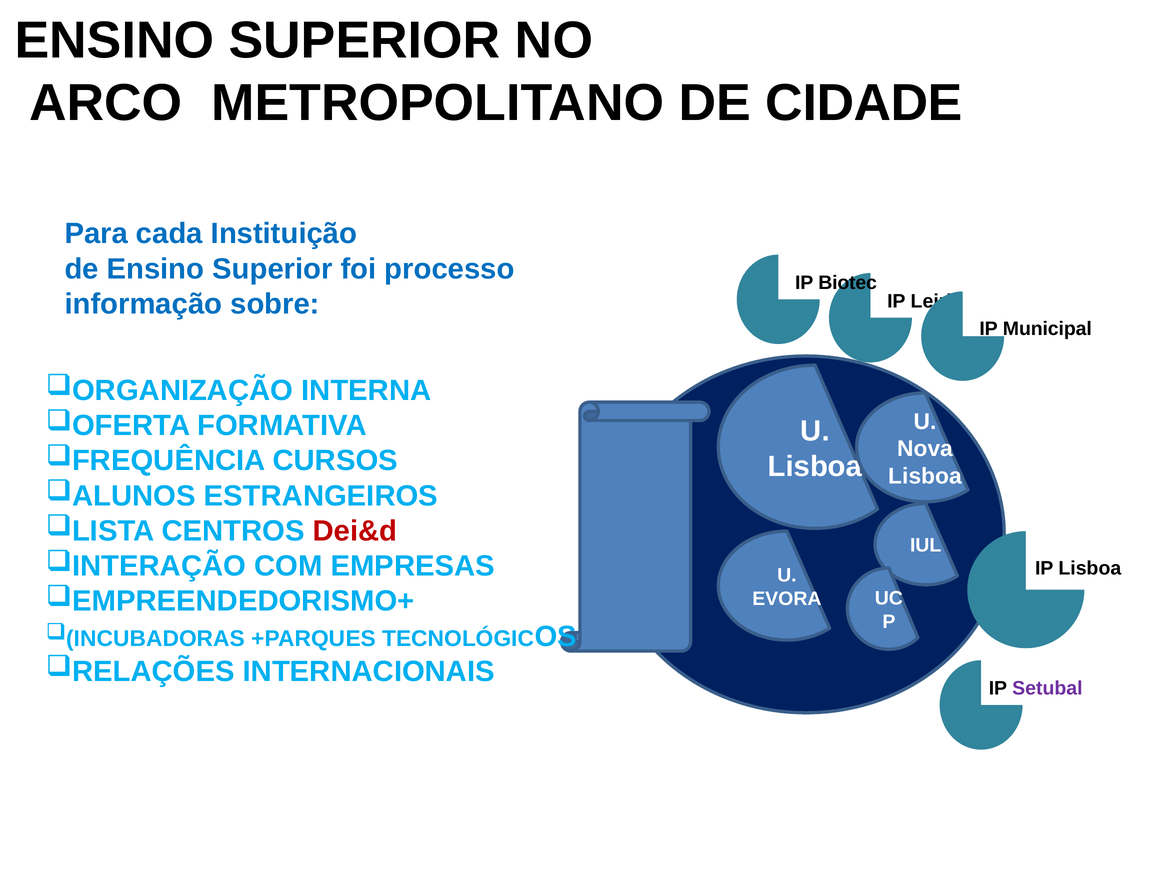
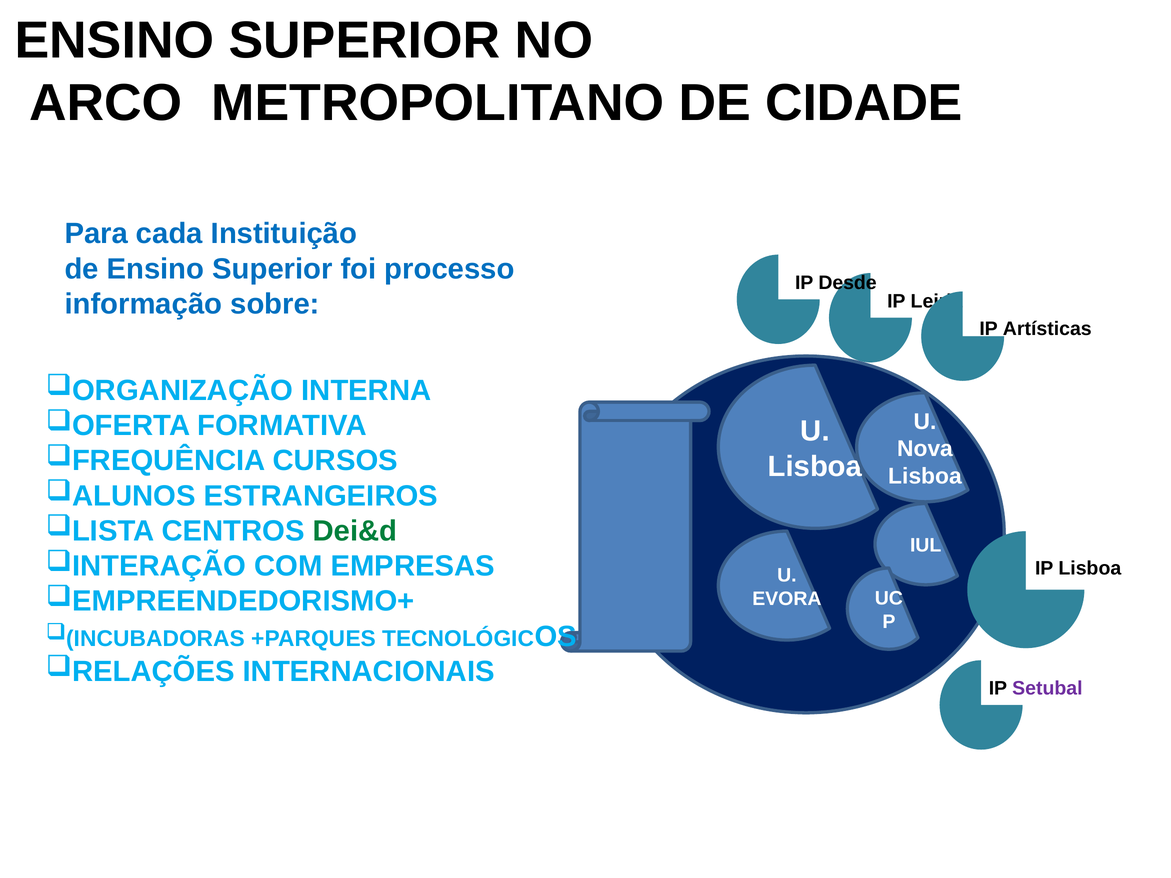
Biotec: Biotec -> Desde
Municipal: Municipal -> Artísticas
Dei&d colour: red -> green
